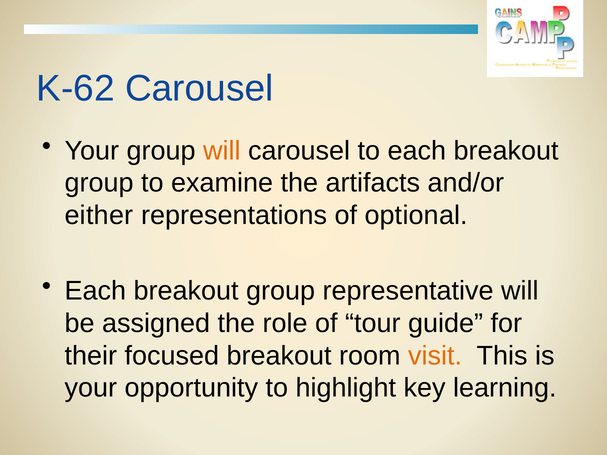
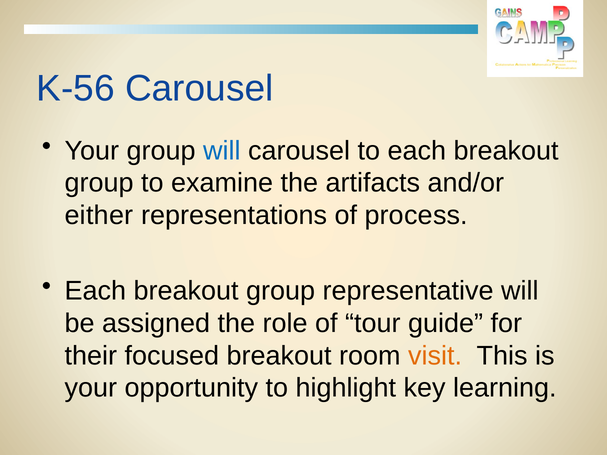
K-62: K-62 -> K-56
will at (222, 151) colour: orange -> blue
optional: optional -> process
